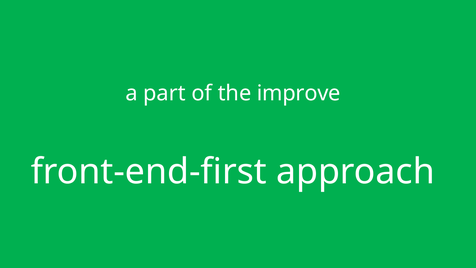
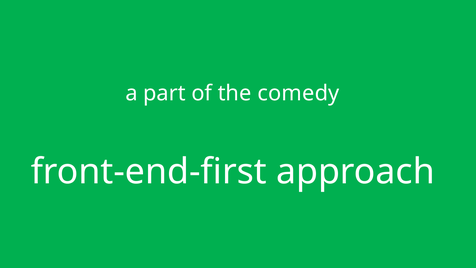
improve: improve -> comedy
